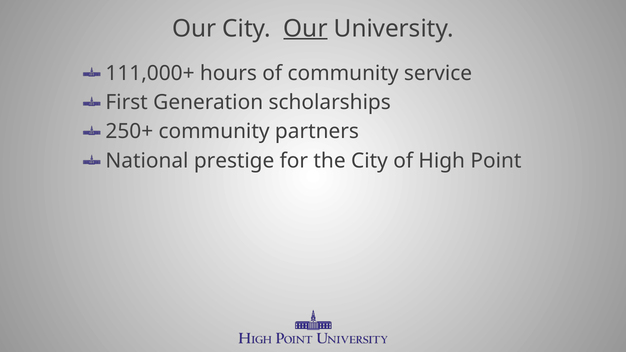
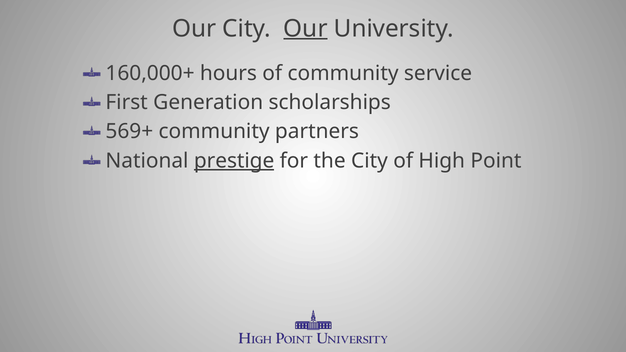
111,000+: 111,000+ -> 160,000+
250+: 250+ -> 569+
prestige underline: none -> present
